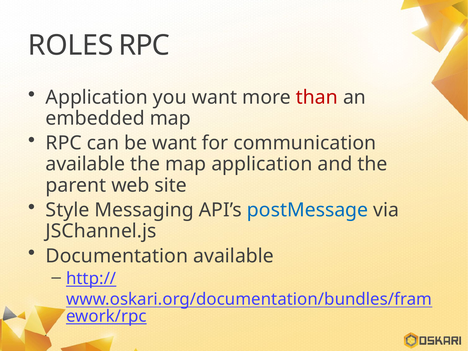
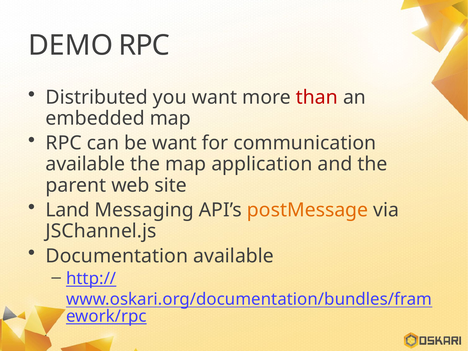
ROLES: ROLES -> DEMO
Application at (97, 97): Application -> Distributed
Style: Style -> Land
postMessage colour: blue -> orange
